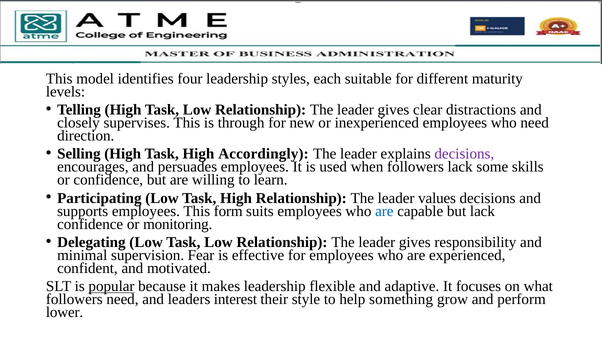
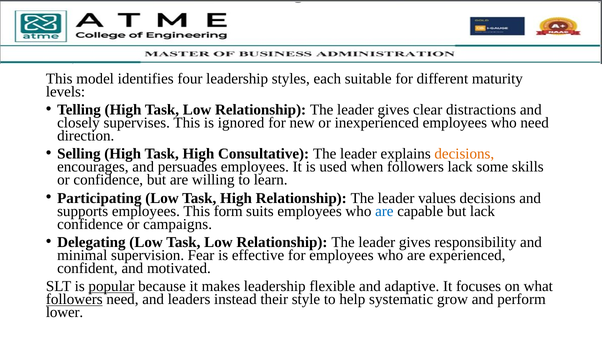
through: through -> ignored
Accordingly: Accordingly -> Consultative
decisions at (464, 154) colour: purple -> orange
monitoring: monitoring -> campaigns
followers at (74, 299) underline: none -> present
interest: interest -> instead
something: something -> systematic
